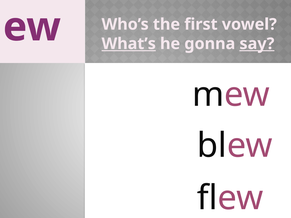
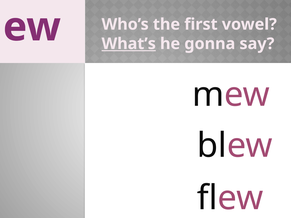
say underline: present -> none
